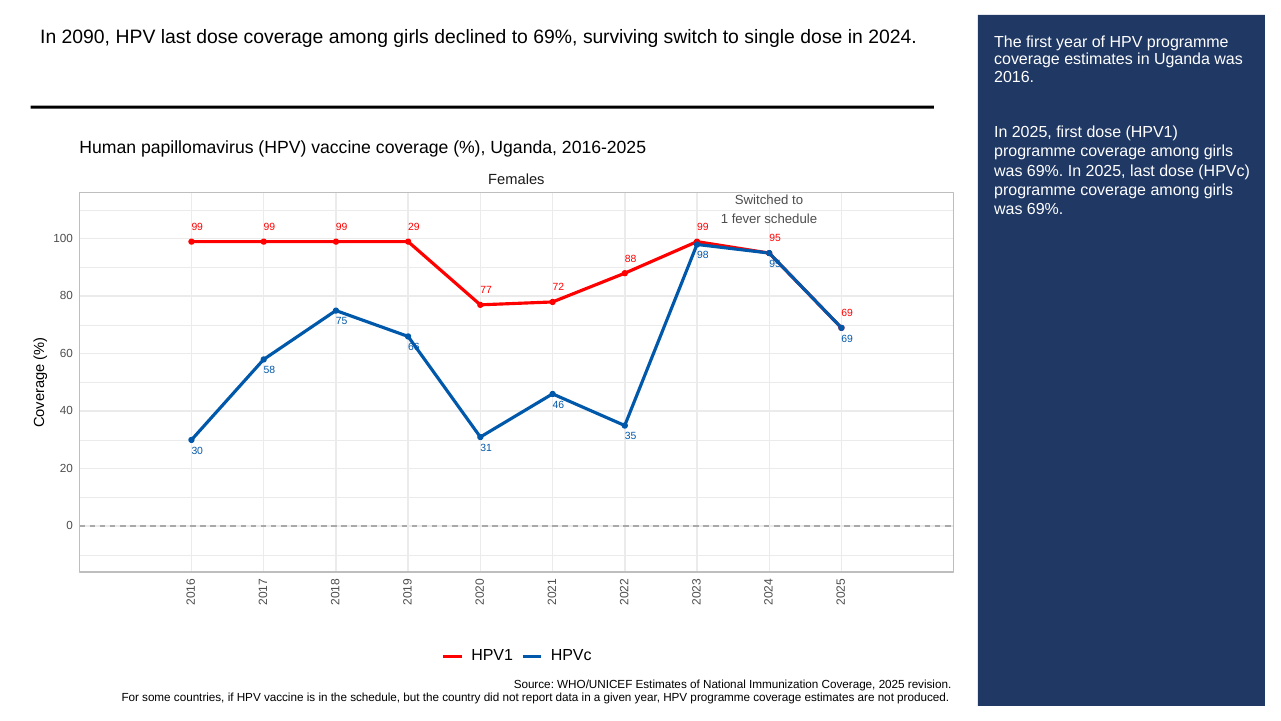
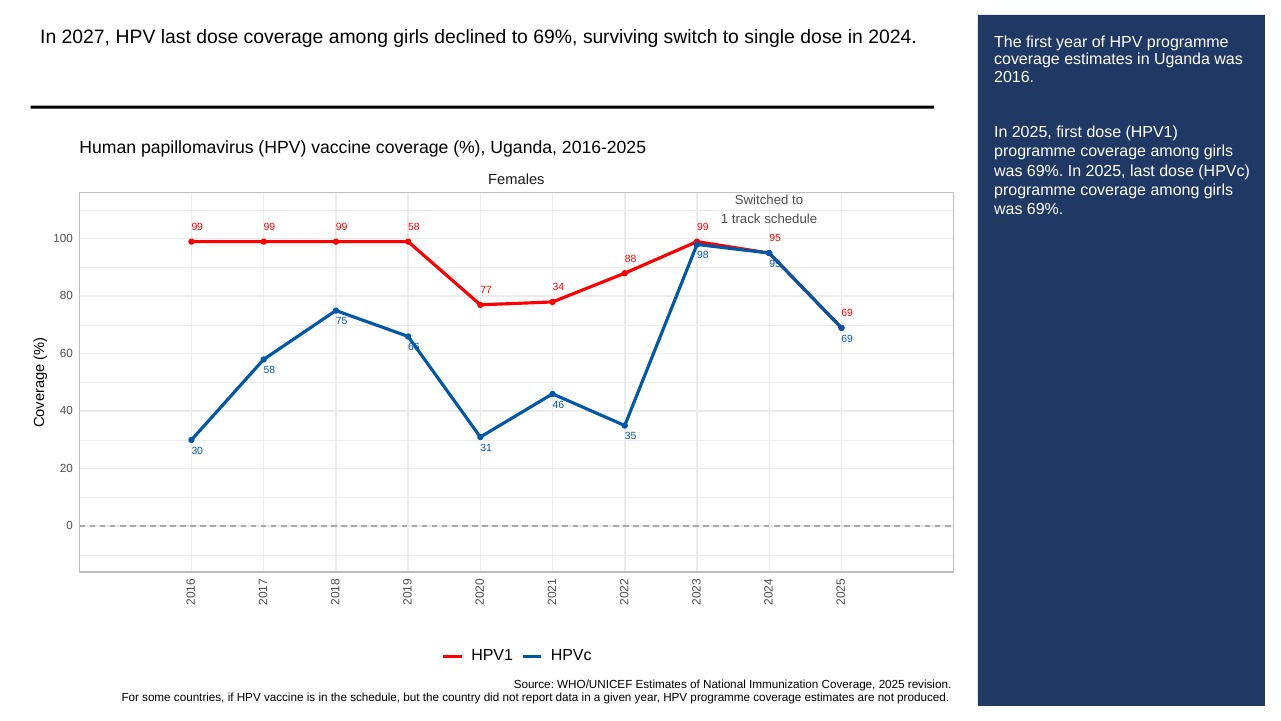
2090: 2090 -> 2027
fever: fever -> track
99 29: 29 -> 58
72: 72 -> 34
